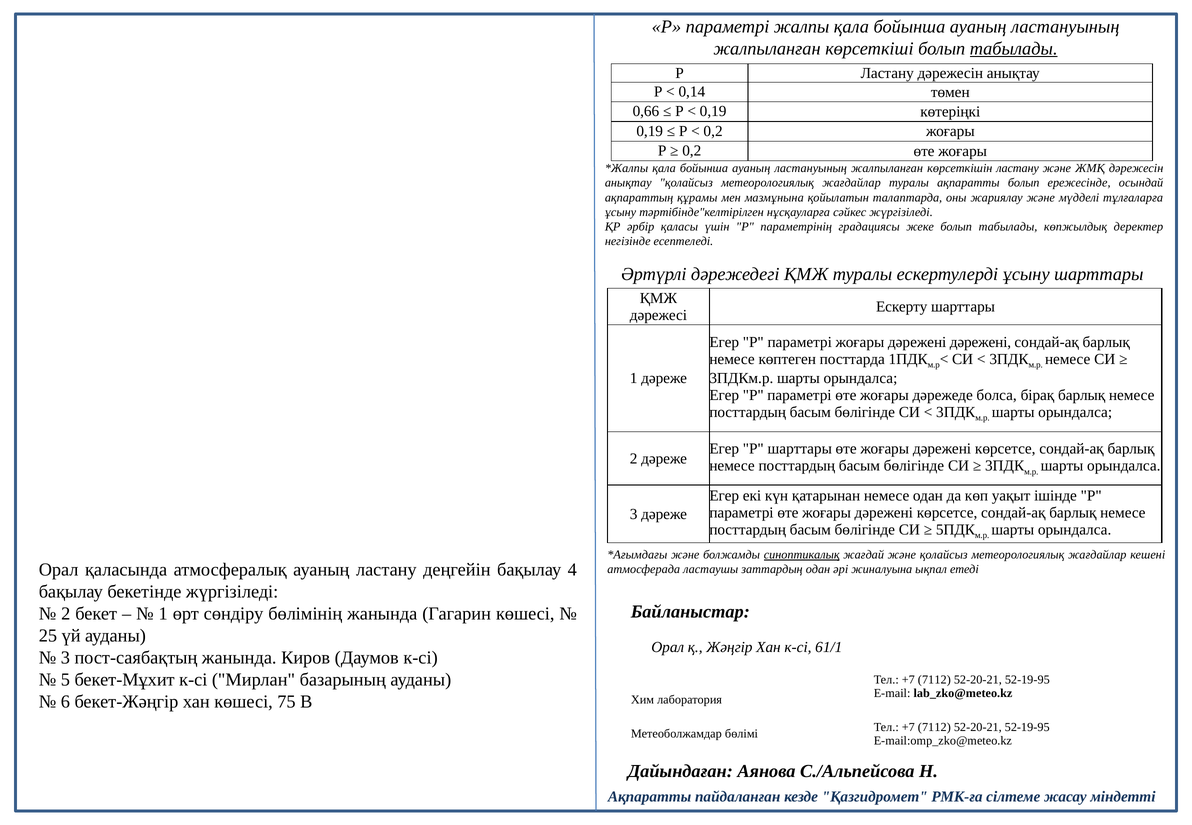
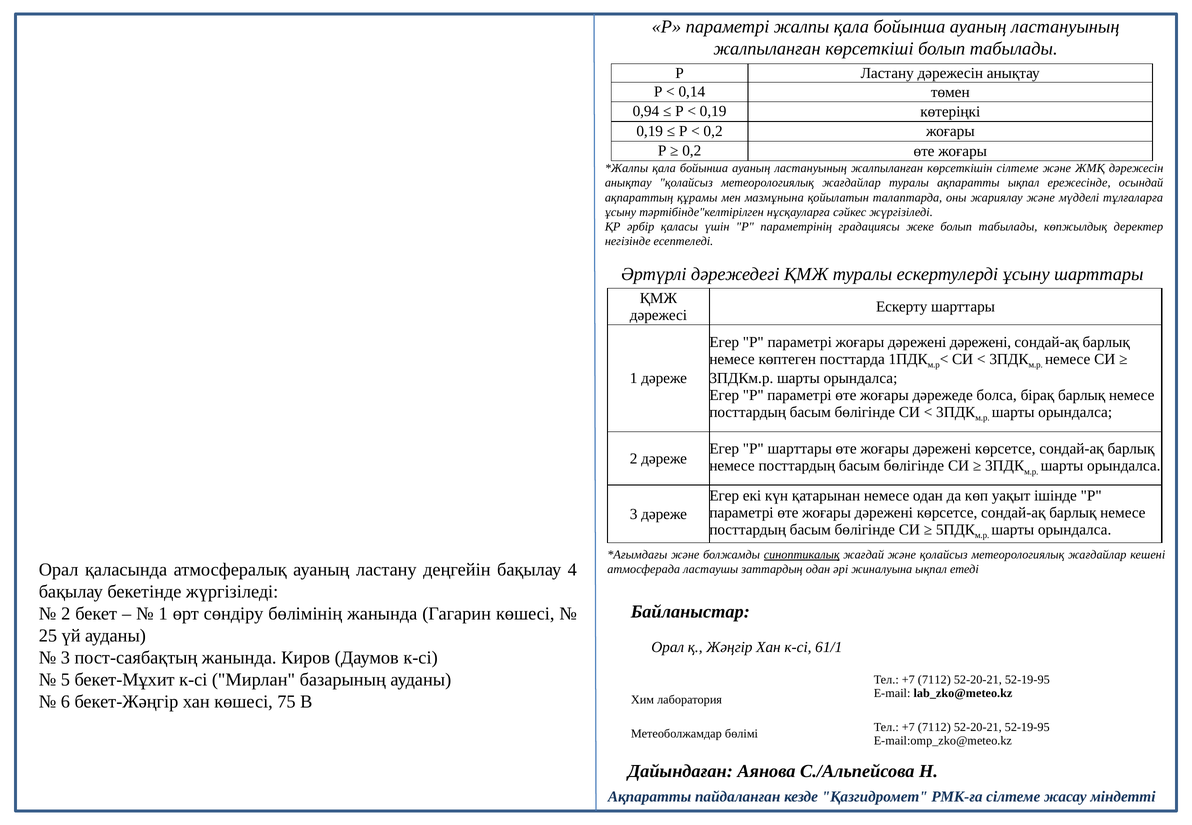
табылады at (1014, 49) underline: present -> none
0,66: 0,66 -> 0,94
көрсеткішін ластану: ластану -> сілтеме
ақпаратты болып: болып -> ықпал
